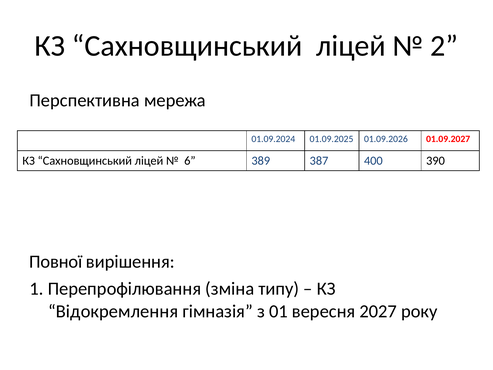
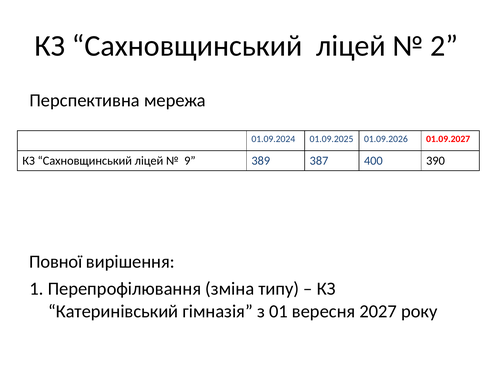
6: 6 -> 9
Відокремлення: Відокремлення -> Катеринівський
